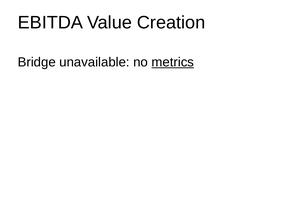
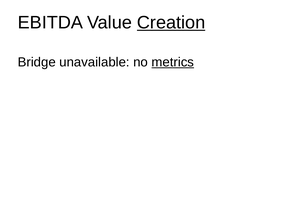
Creation underline: none -> present
